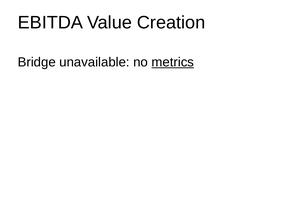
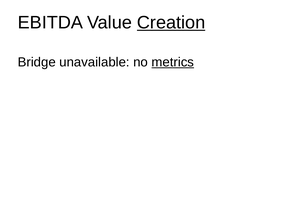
Creation underline: none -> present
